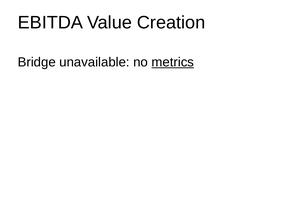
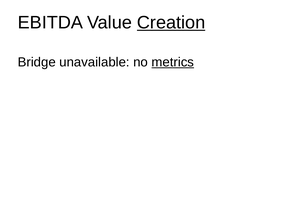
Creation underline: none -> present
